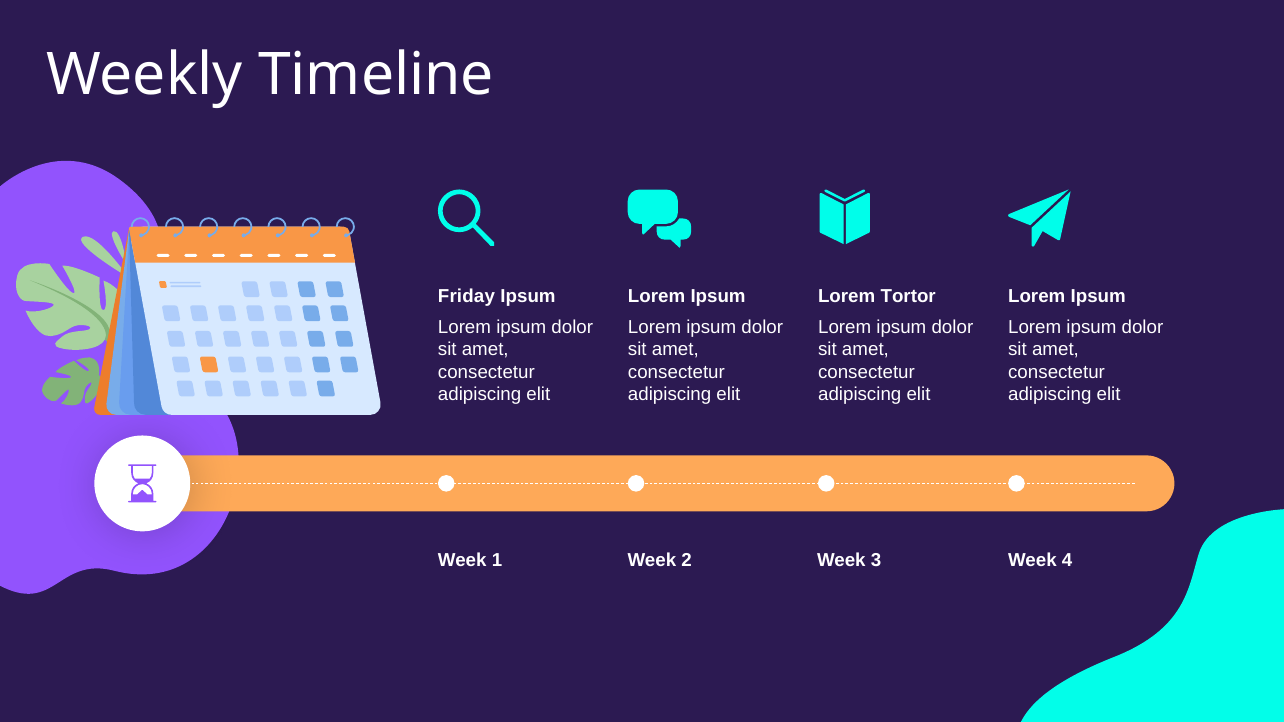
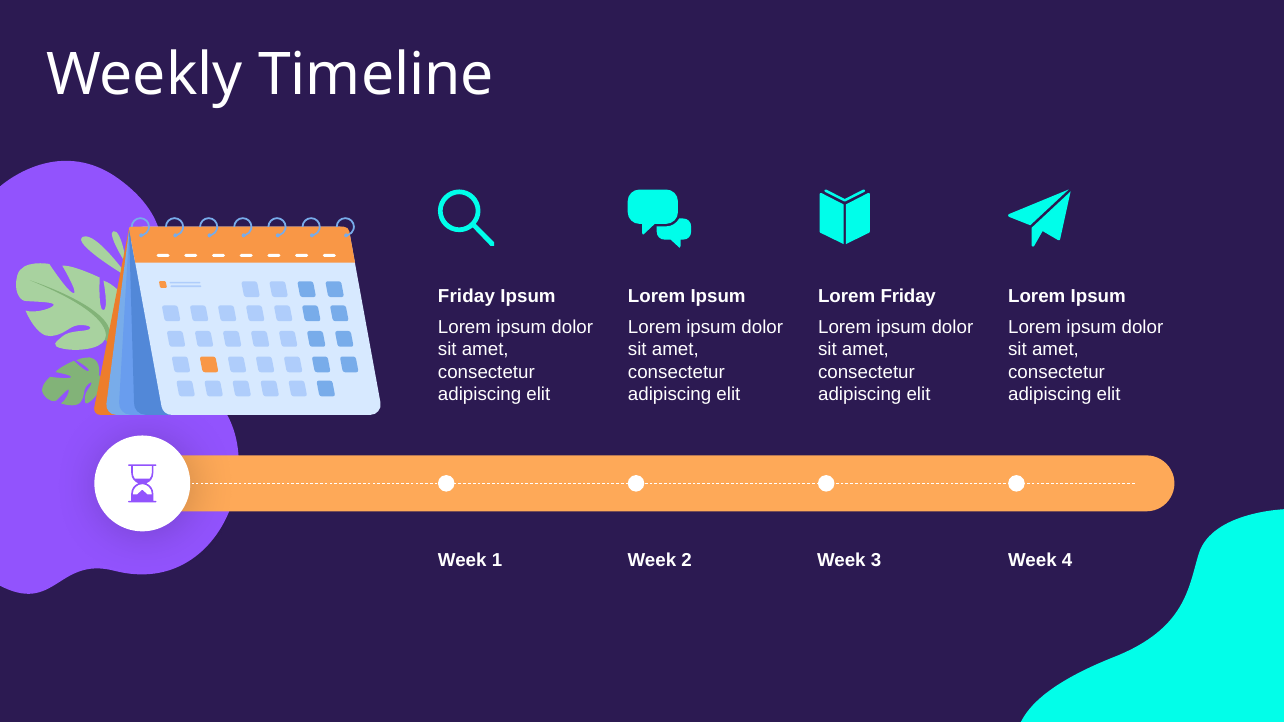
Lorem Tortor: Tortor -> Friday
